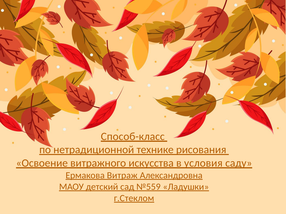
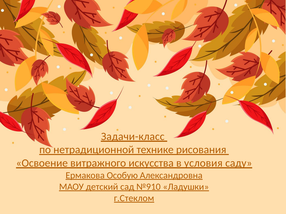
Способ-класс: Способ-класс -> Задачи-класс
Витраж: Витраж -> Особую
№559: №559 -> №910
